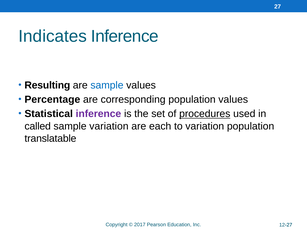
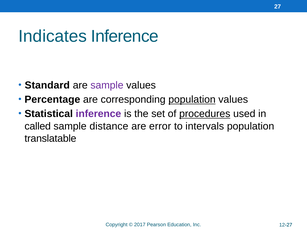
Resulting: Resulting -> Standard
sample at (107, 85) colour: blue -> purple
population at (192, 100) underline: none -> present
sample variation: variation -> distance
each: each -> error
to variation: variation -> intervals
